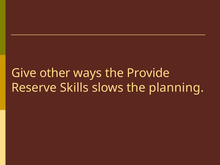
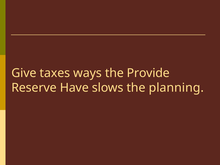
other: other -> taxes
Skills: Skills -> Have
